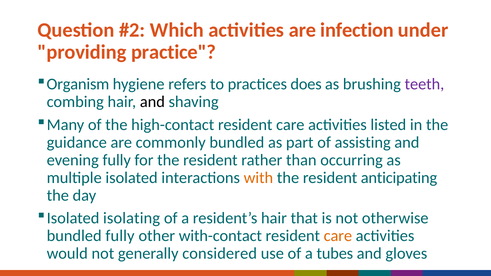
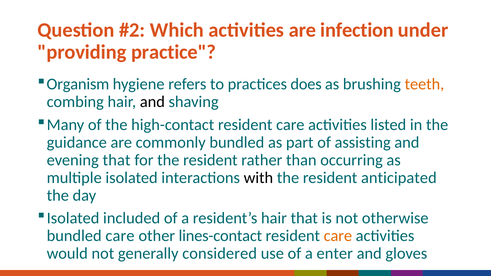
teeth colour: purple -> orange
evening fully: fully -> that
with colour: orange -> black
anticipating: anticipating -> anticipated
isolating: isolating -> included
bundled fully: fully -> care
with-contact: with-contact -> lines-contact
tubes: tubes -> enter
